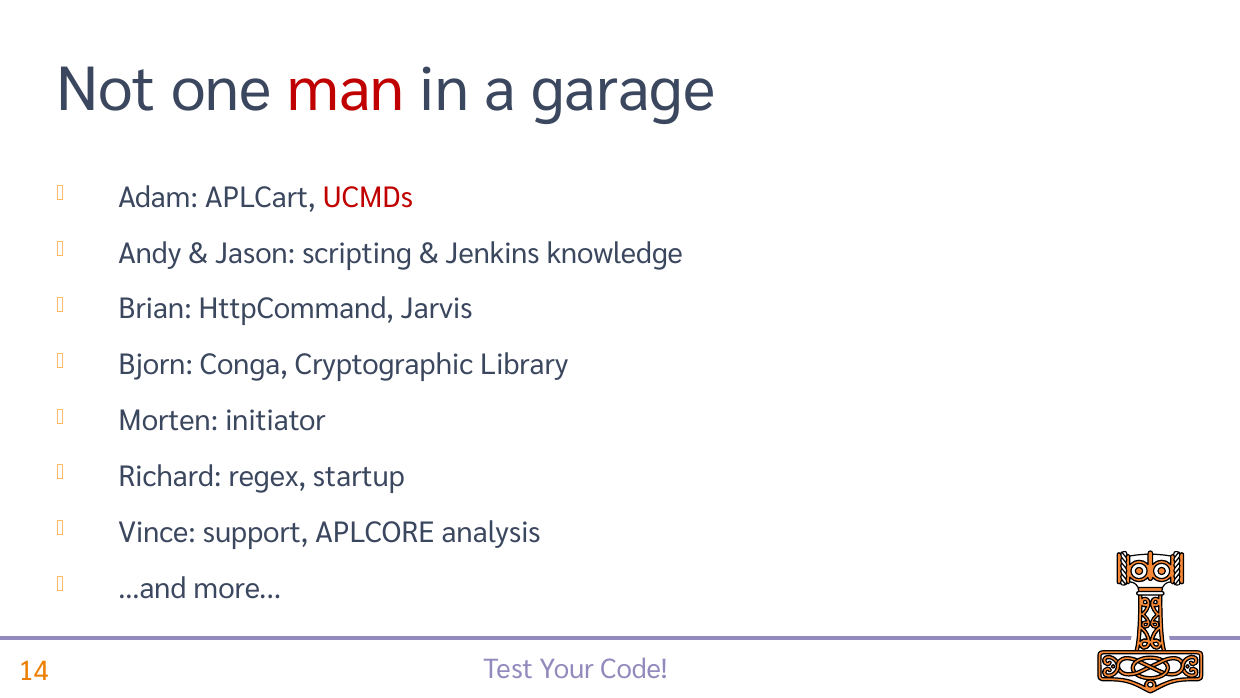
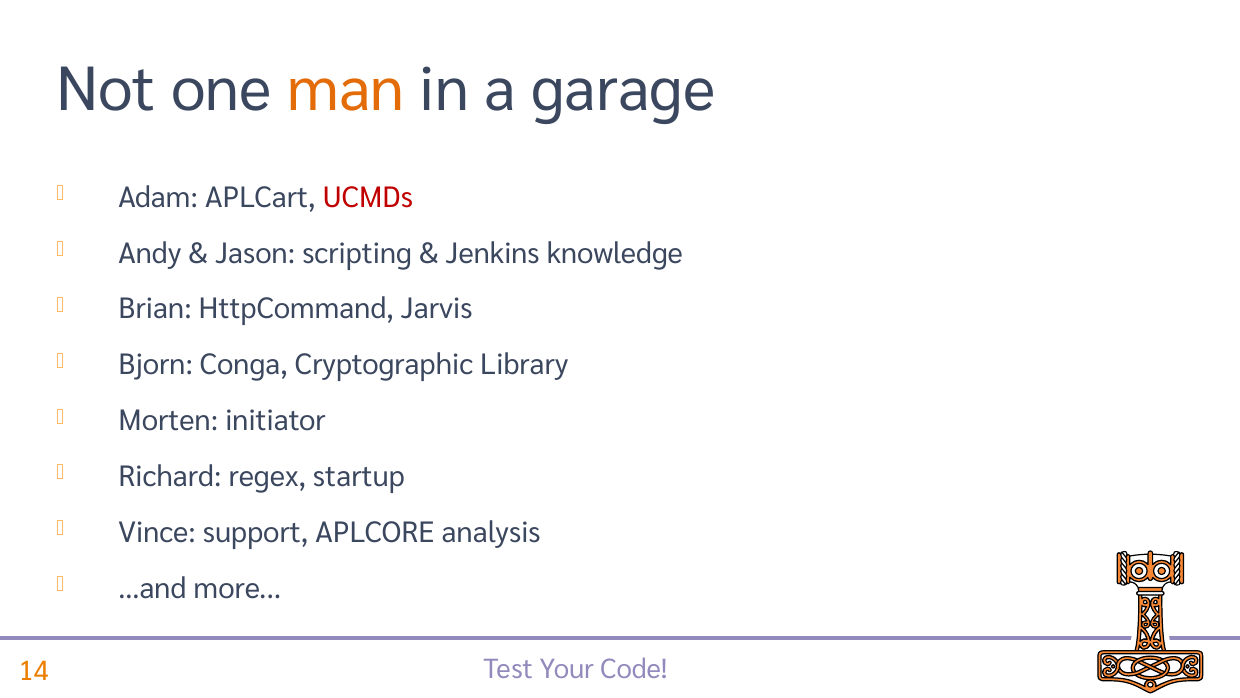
man colour: red -> orange
